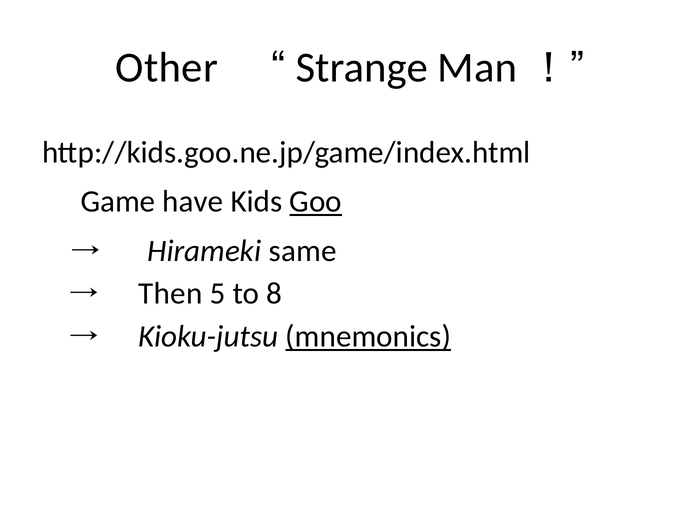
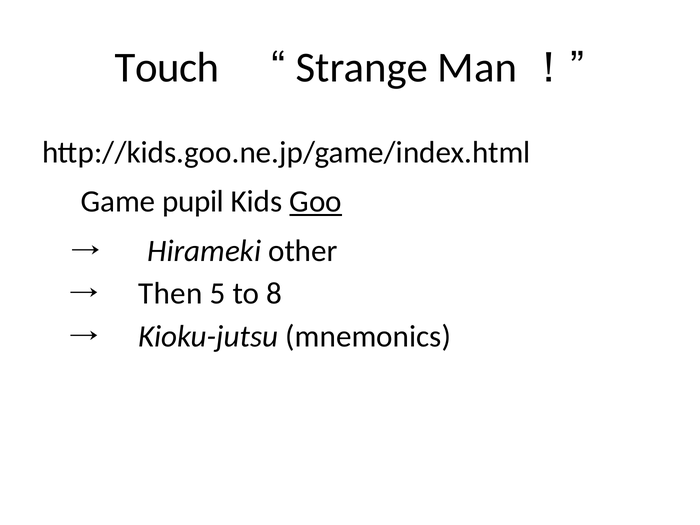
Other: Other -> Touch
have: have -> pupil
same: same -> other
mnemonics underline: present -> none
